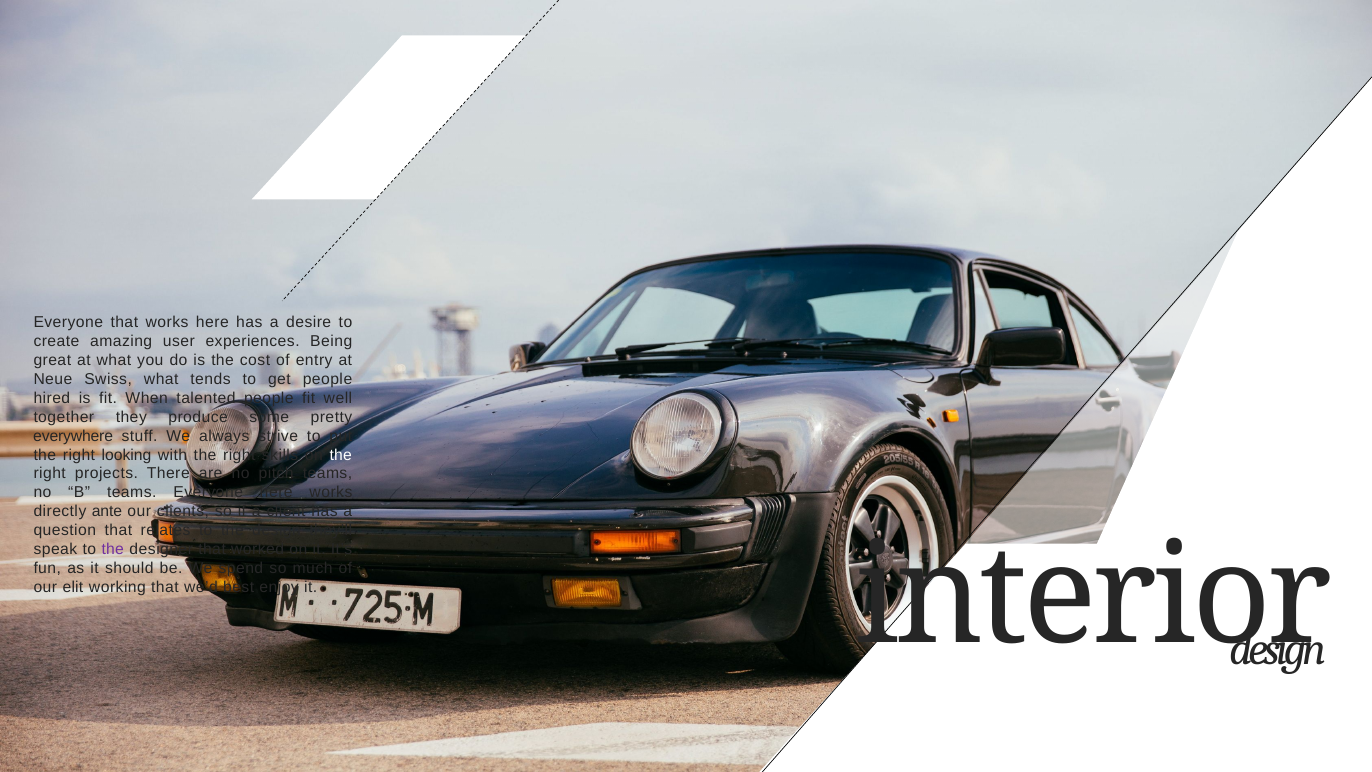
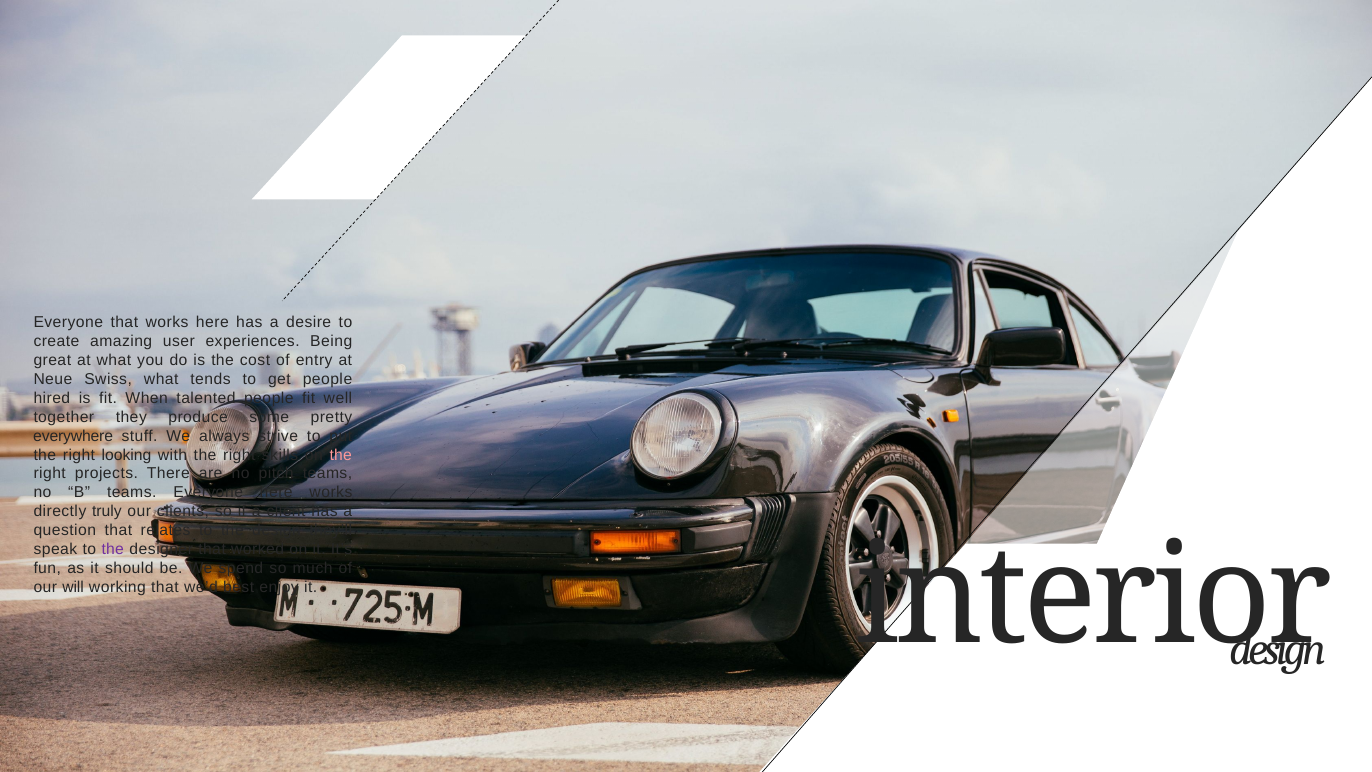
the at (341, 455) colour: white -> pink
ante: ante -> truly
elit: elit -> will
